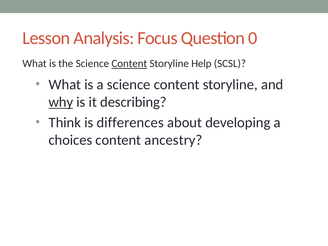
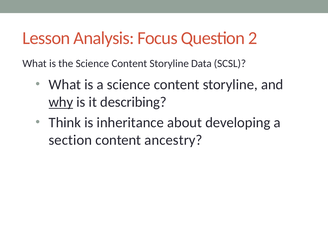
0: 0 -> 2
Content at (129, 64) underline: present -> none
Help: Help -> Data
differences: differences -> inheritance
choices: choices -> section
